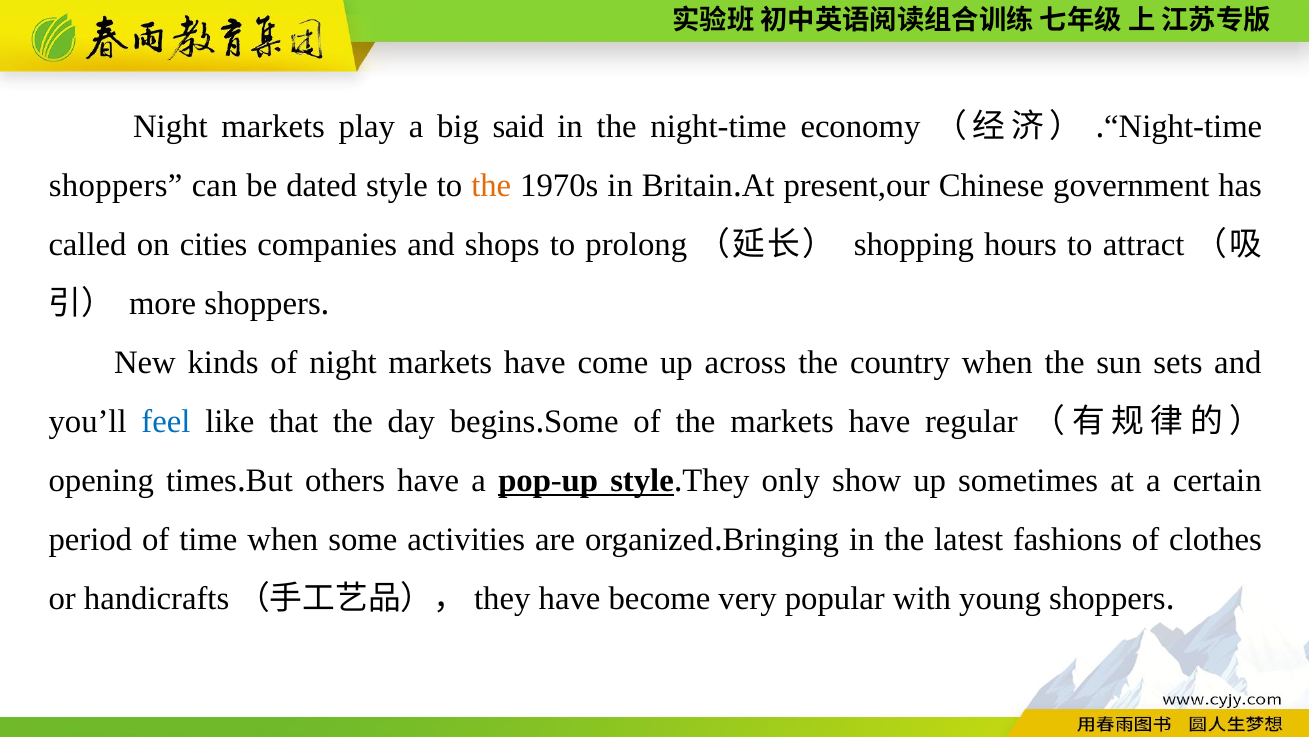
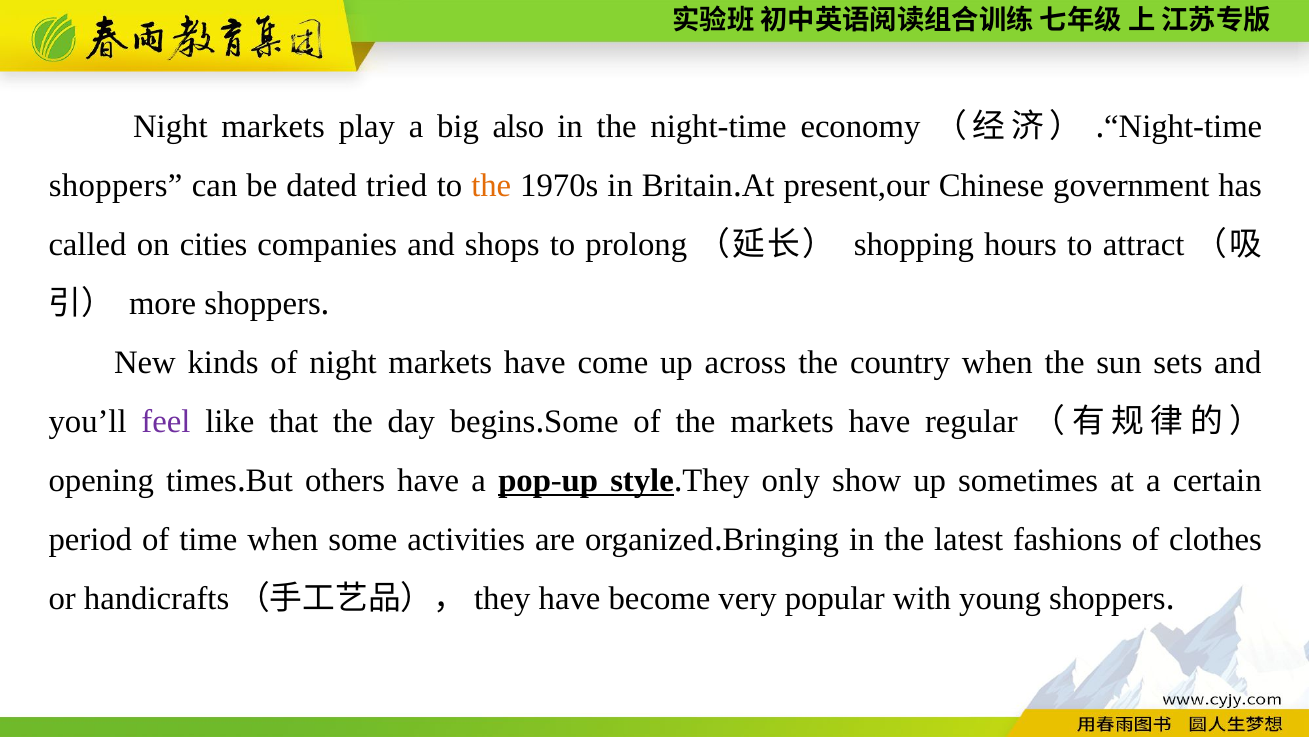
said: said -> also
dated style: style -> tried
feel colour: blue -> purple
